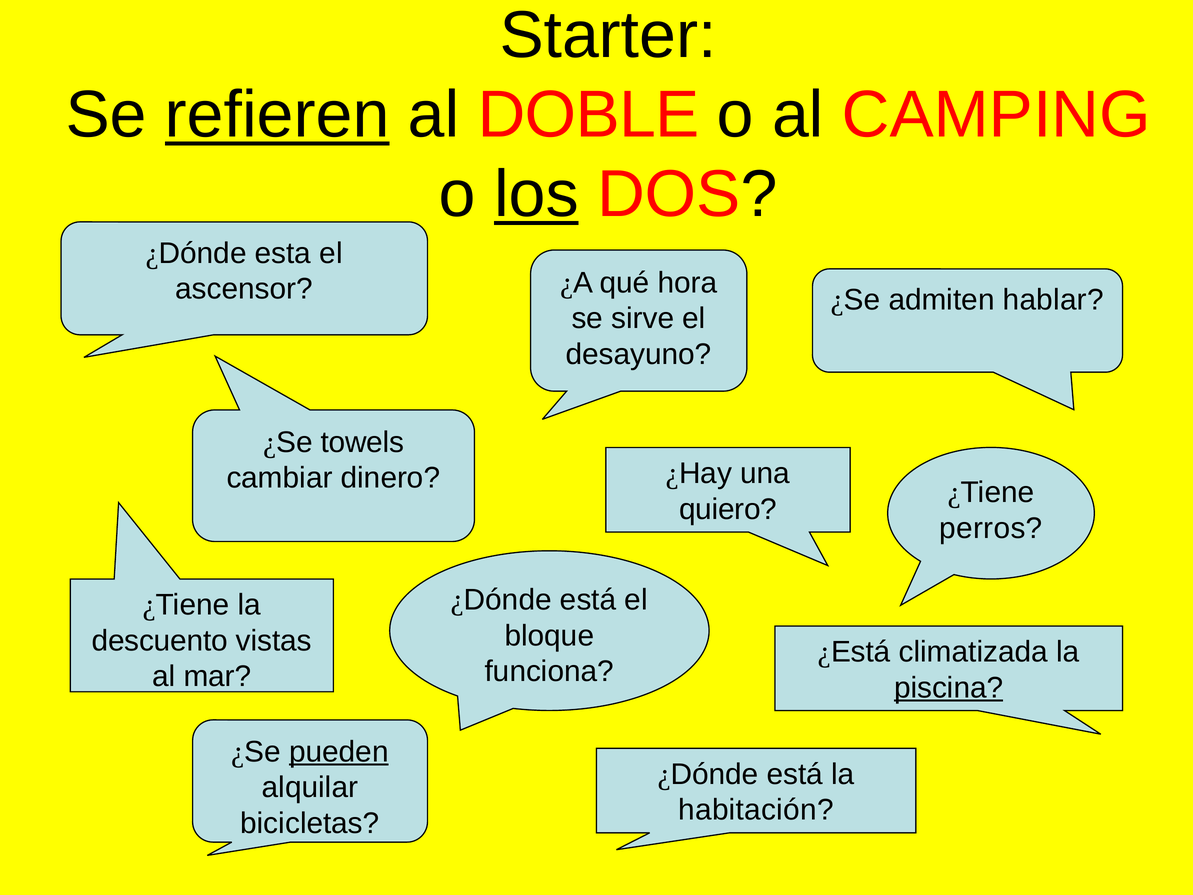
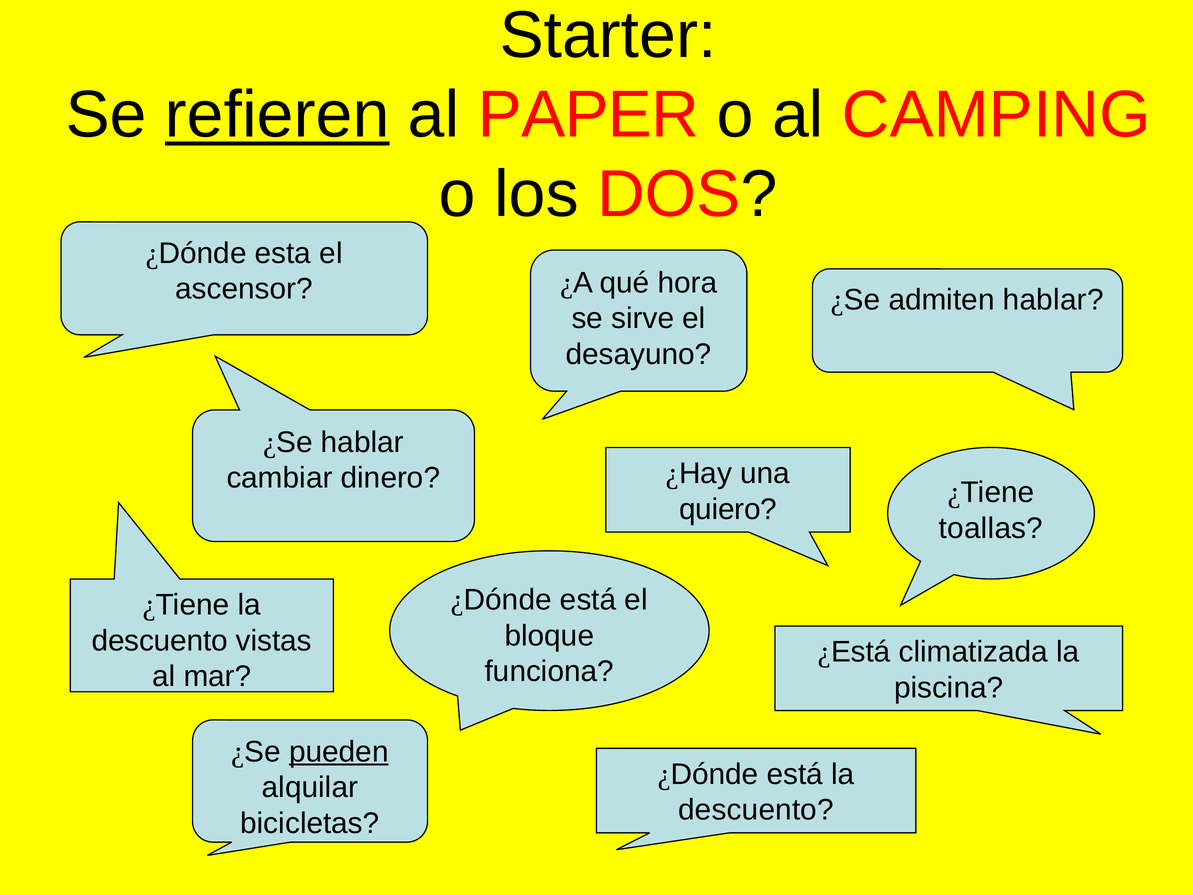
DOBLE: DOBLE -> PAPER
los underline: present -> none
¿Se towels: towels -> hablar
perros: perros -> toallas
piscina underline: present -> none
habitación at (756, 810): habitación -> descuento
